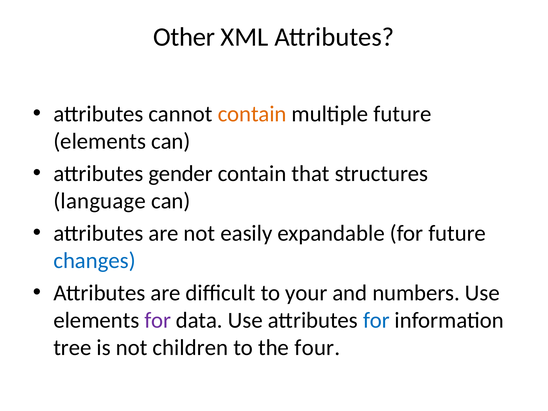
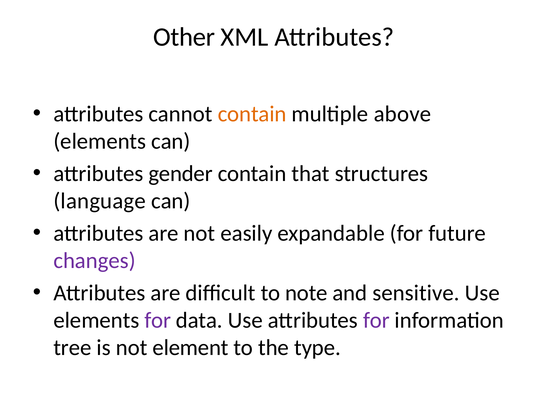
multiple future: future -> above
changes colour: blue -> purple
your: your -> note
numbers: numbers -> sensitive
for at (376, 320) colour: blue -> purple
children: children -> element
four: four -> type
